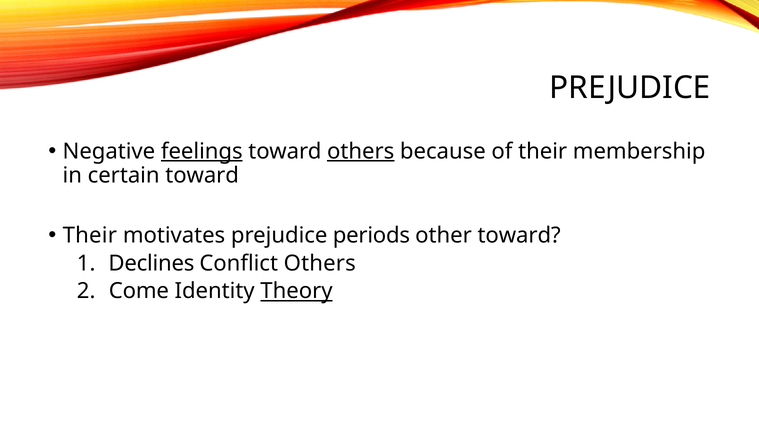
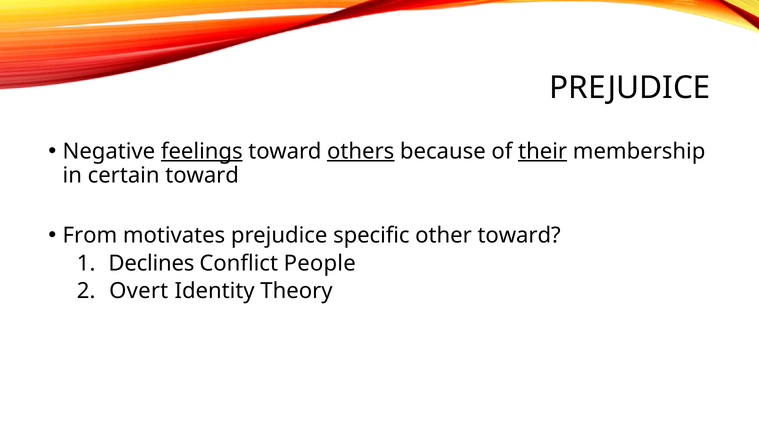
their at (543, 151) underline: none -> present
Their at (90, 235): Their -> From
periods: periods -> specific
Conflict Others: Others -> People
Come: Come -> Overt
Theory underline: present -> none
